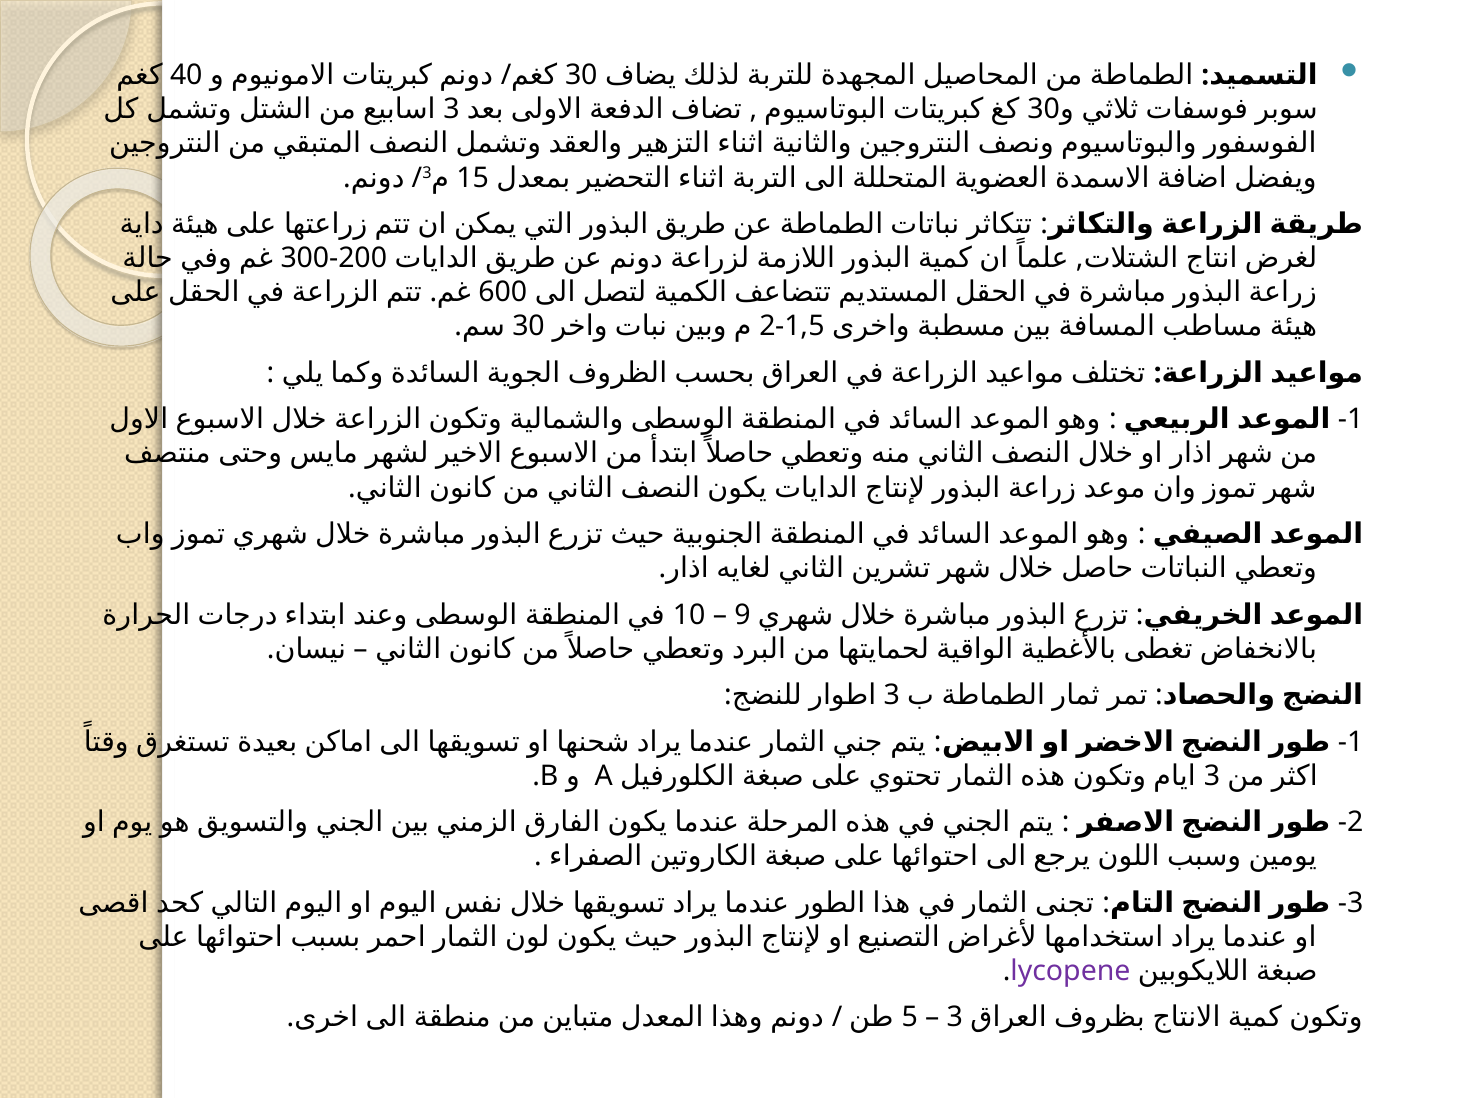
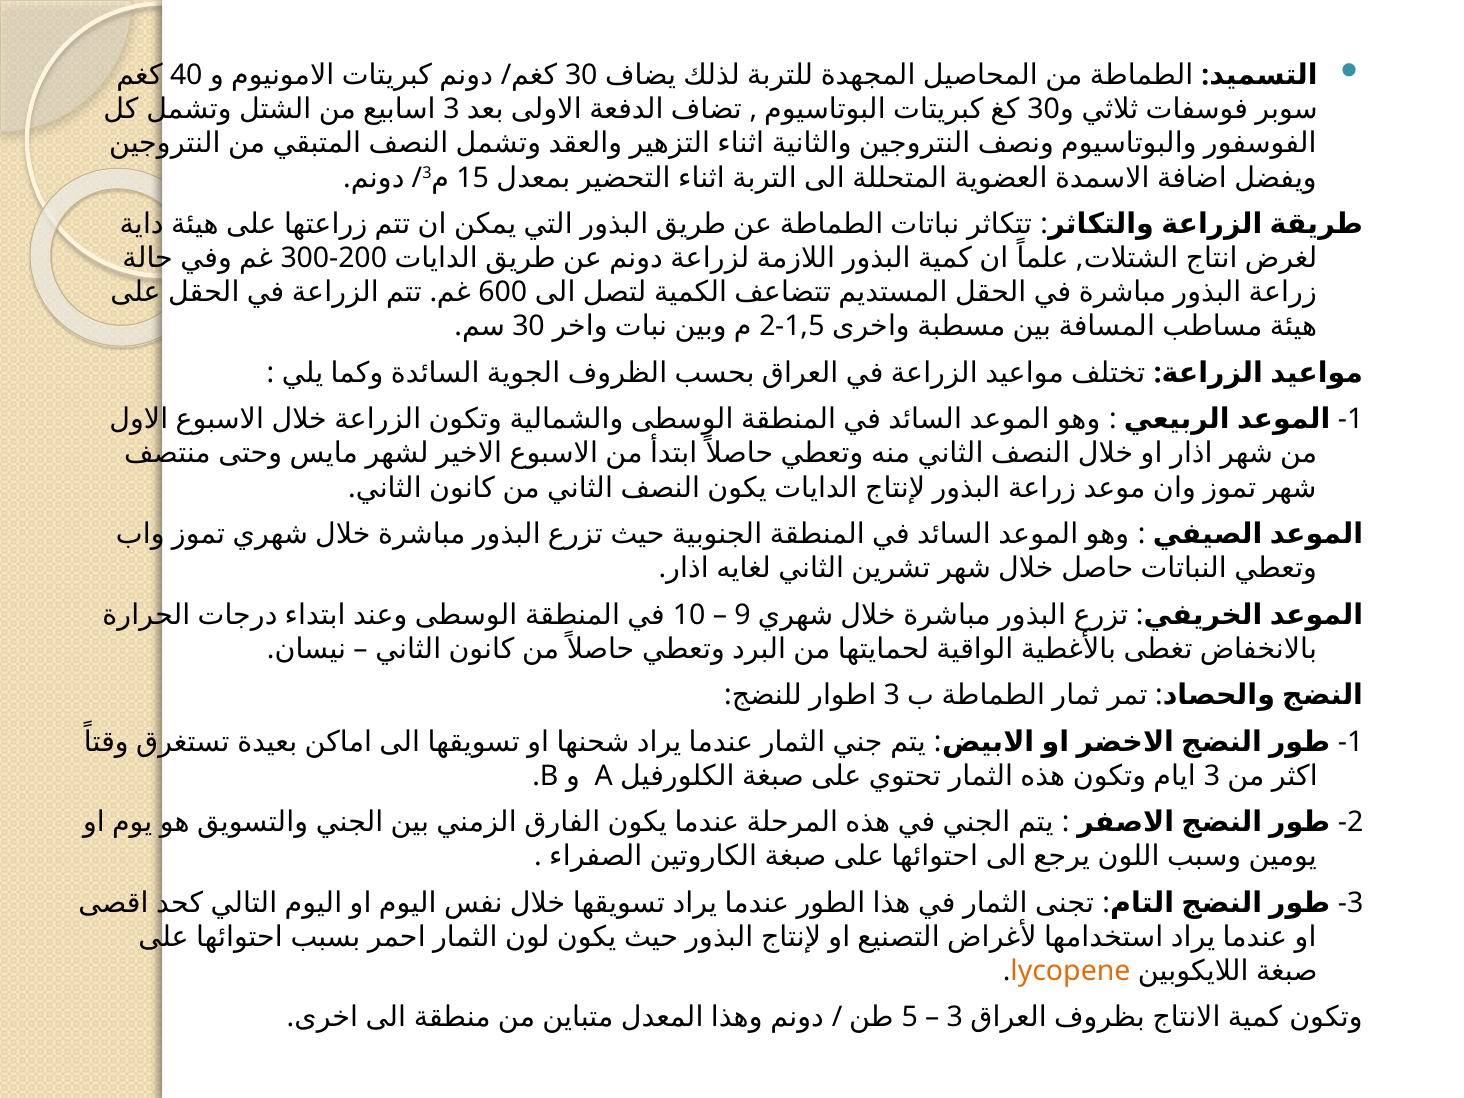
lycopene colour: purple -> orange
